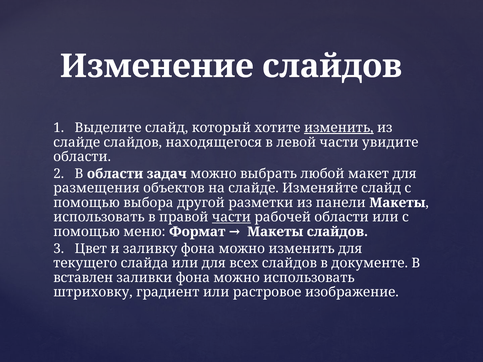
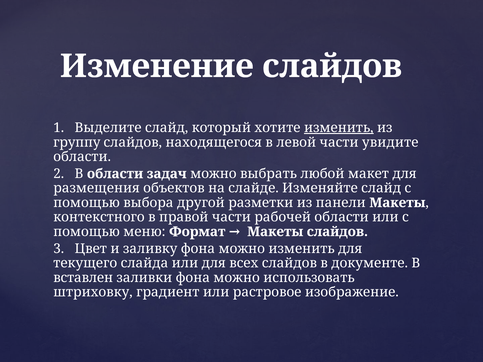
слайде at (77, 142): слайде -> группу
использовать at (99, 217): использовать -> контекстного
части at (231, 217) underline: present -> none
